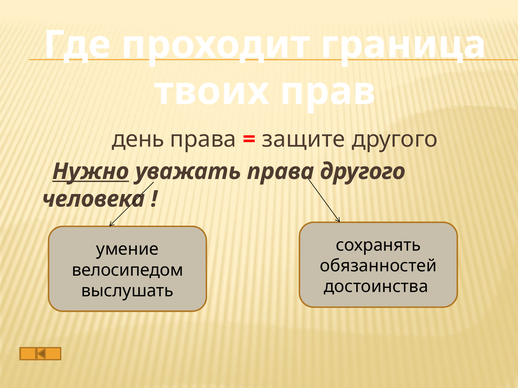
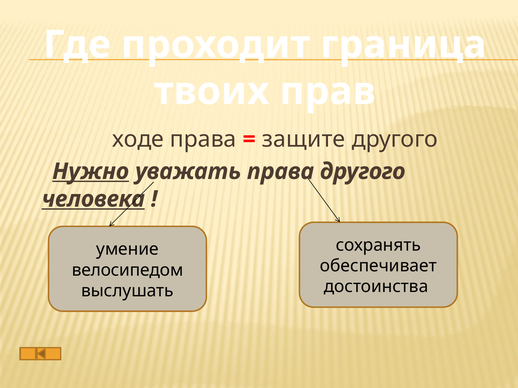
день: день -> ходе
человека underline: none -> present
обязанностей: обязанностей -> обеспечивает
